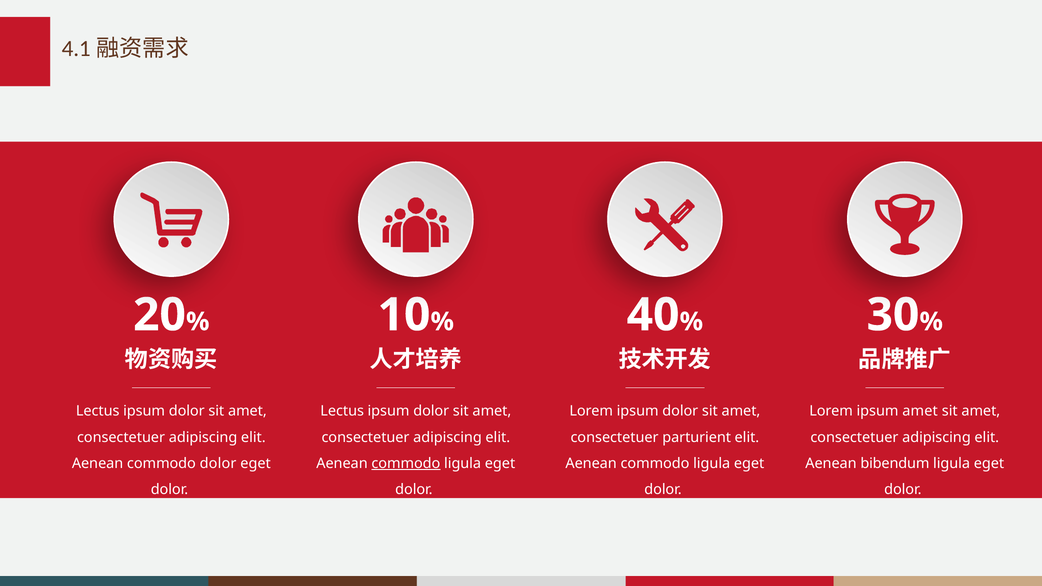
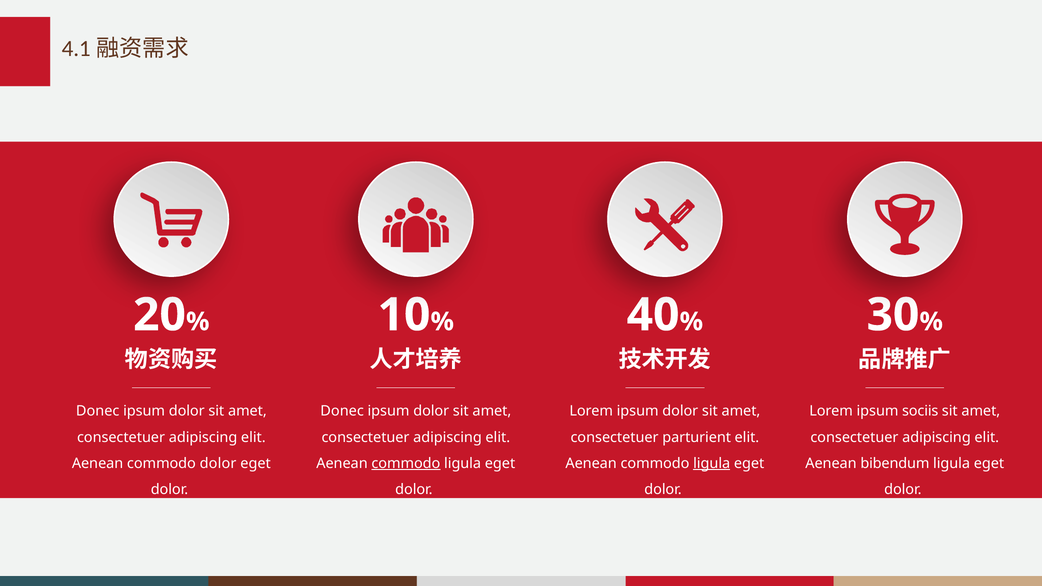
Lectus at (98, 411): Lectus -> Donec
Lectus at (342, 411): Lectus -> Donec
ipsum amet: amet -> sociis
ligula at (712, 464) underline: none -> present
